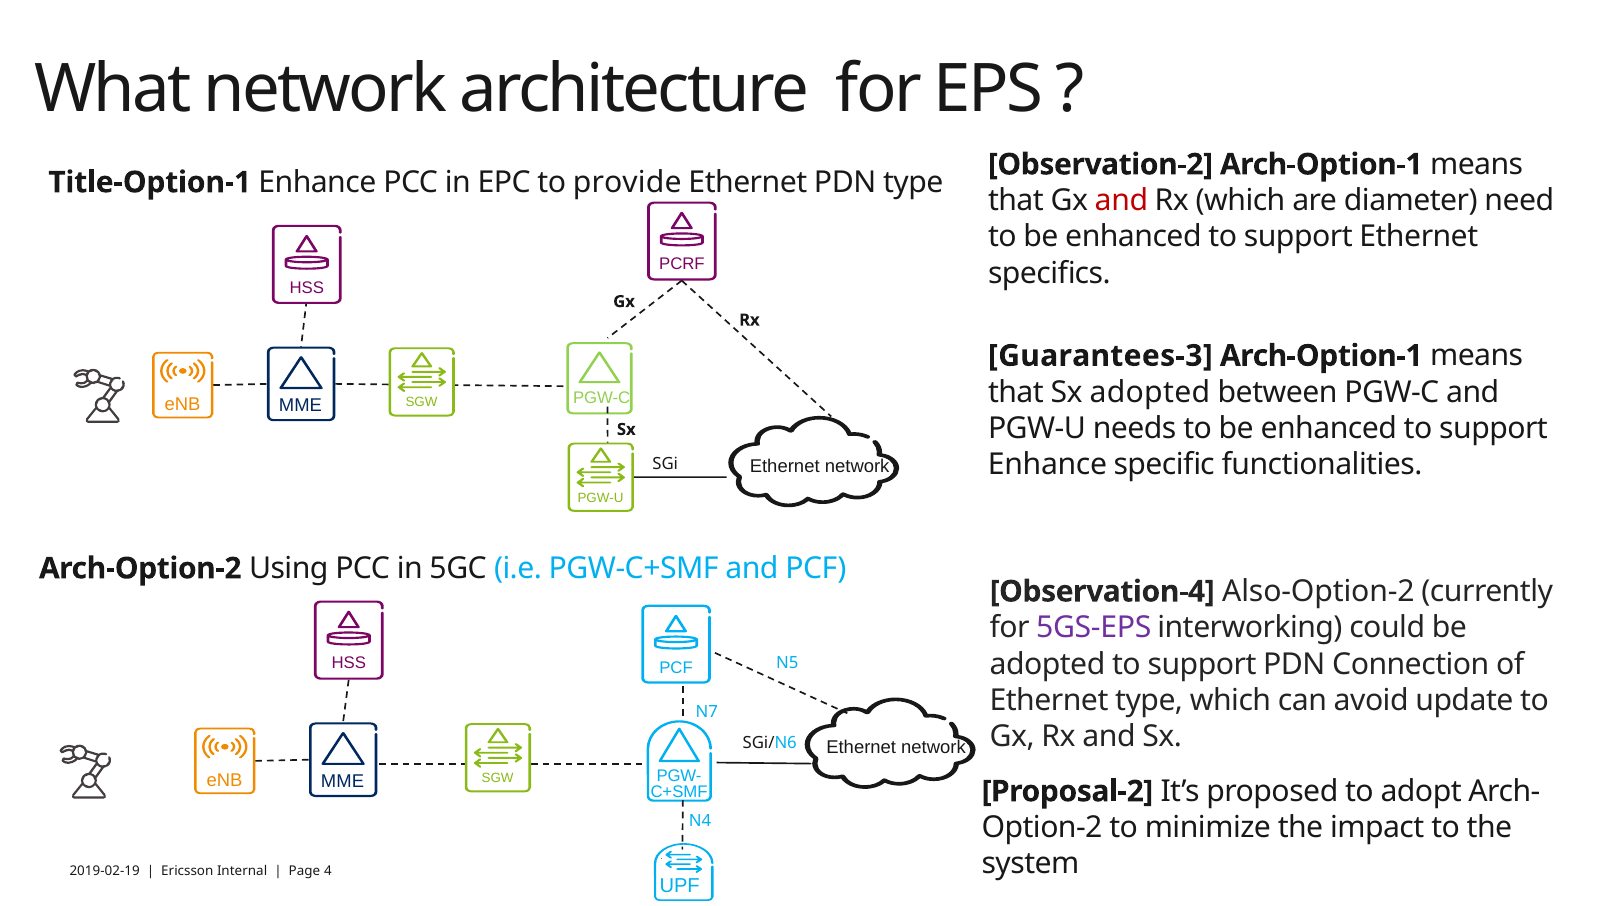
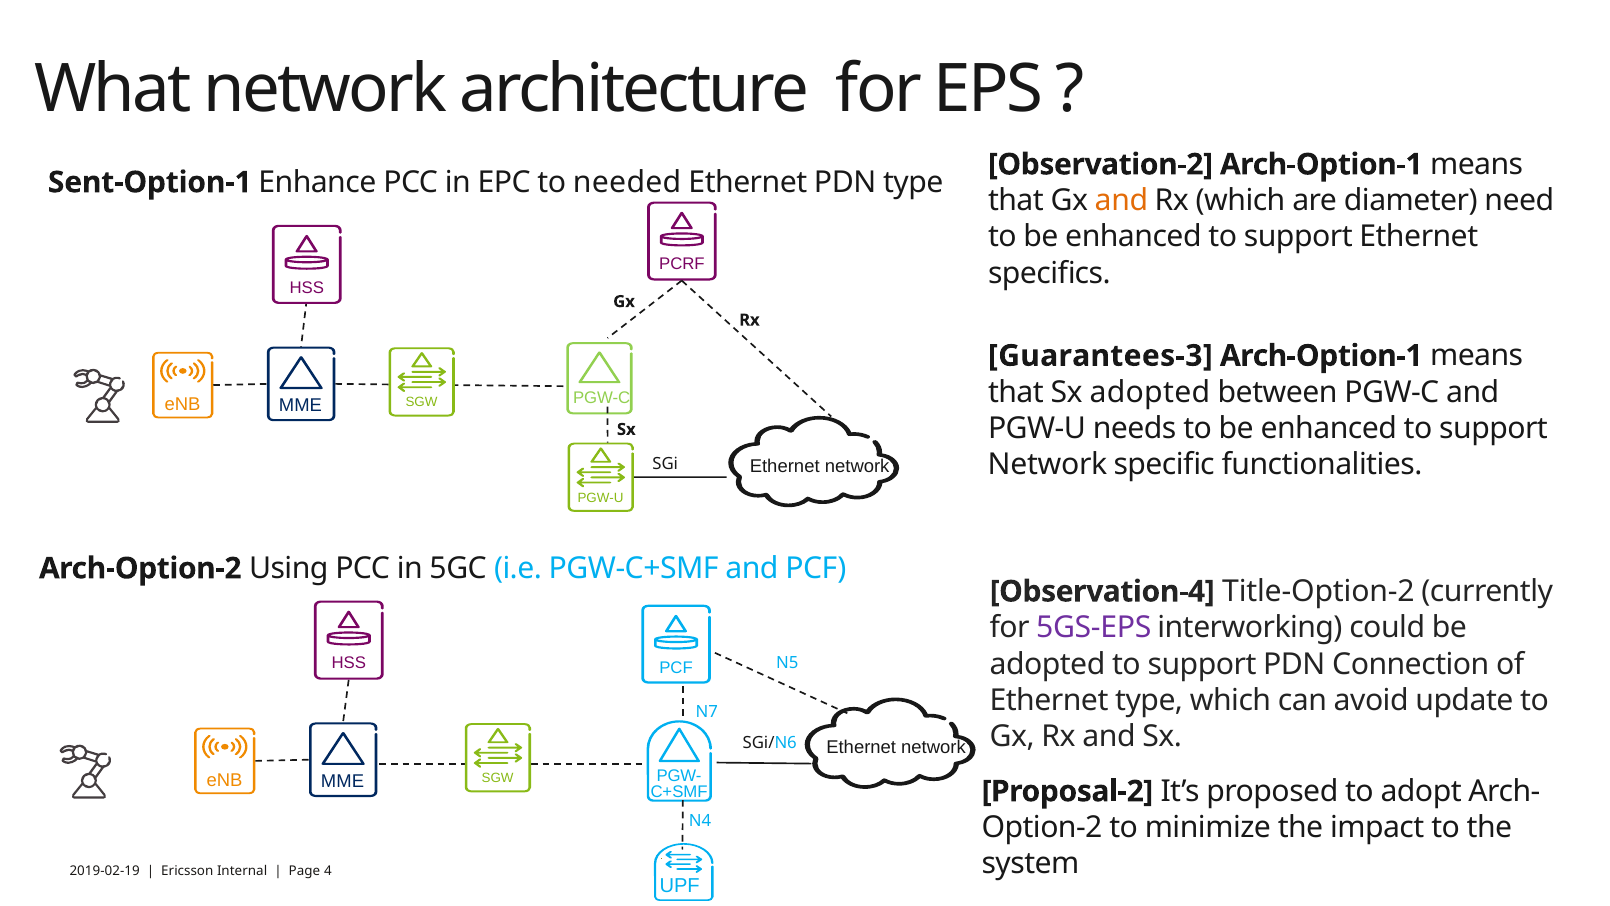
Title-Option-1: Title-Option-1 -> Sent-Option-1
provide: provide -> needed
and at (1121, 201) colour: red -> orange
Enhance at (1048, 464): Enhance -> Network
Also-Option-2: Also-Option-2 -> Title-Option-2
